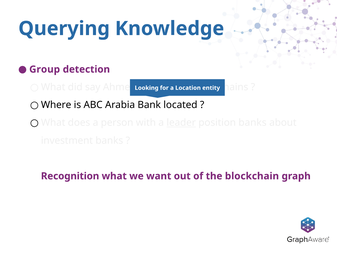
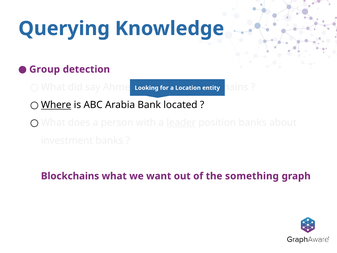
Where underline: none -> present
Recognition at (70, 176): Recognition -> Blockchains
blockchain: blockchain -> something
